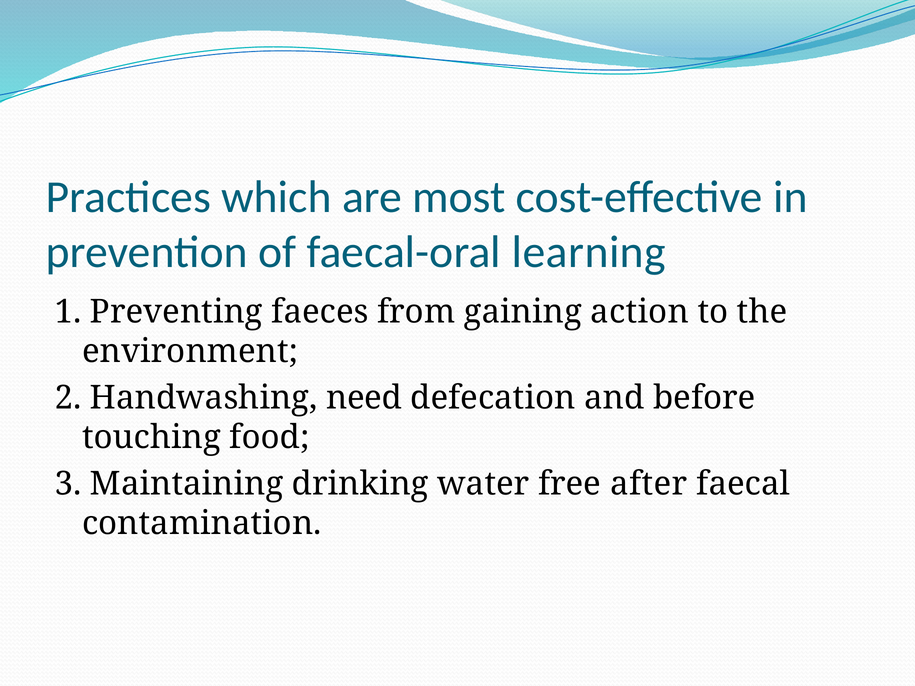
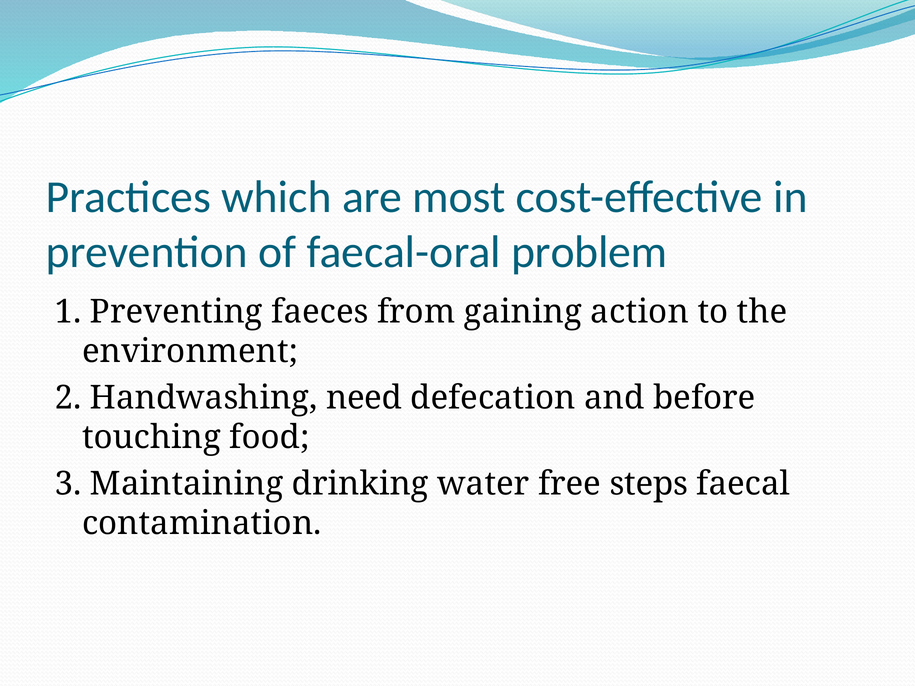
learning: learning -> problem
after: after -> steps
